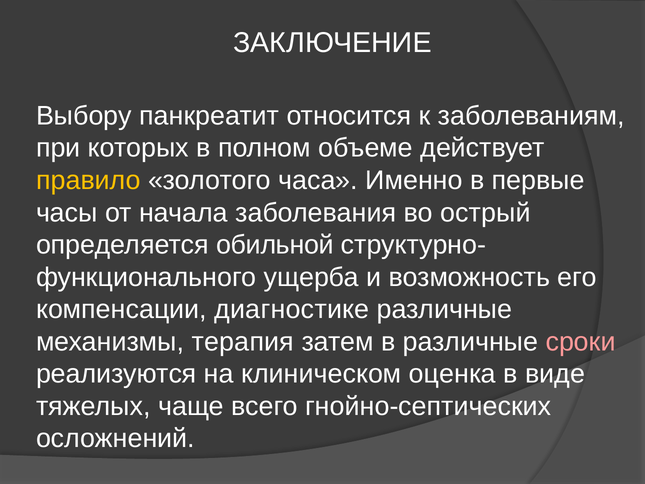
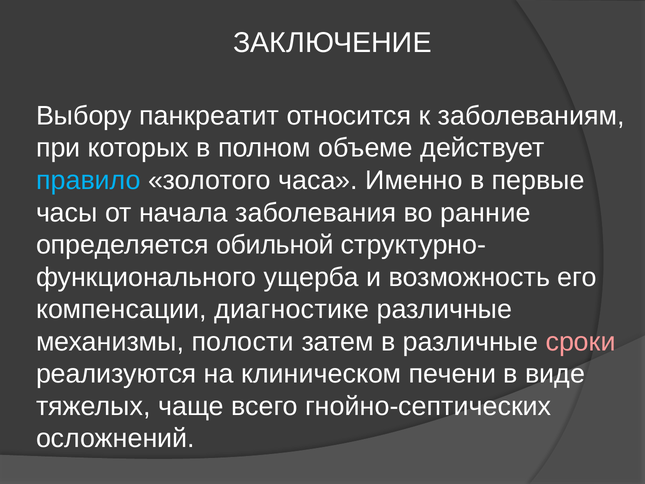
правило colour: yellow -> light blue
острый: острый -> ранние
терапия: терапия -> полости
оценка: оценка -> печени
